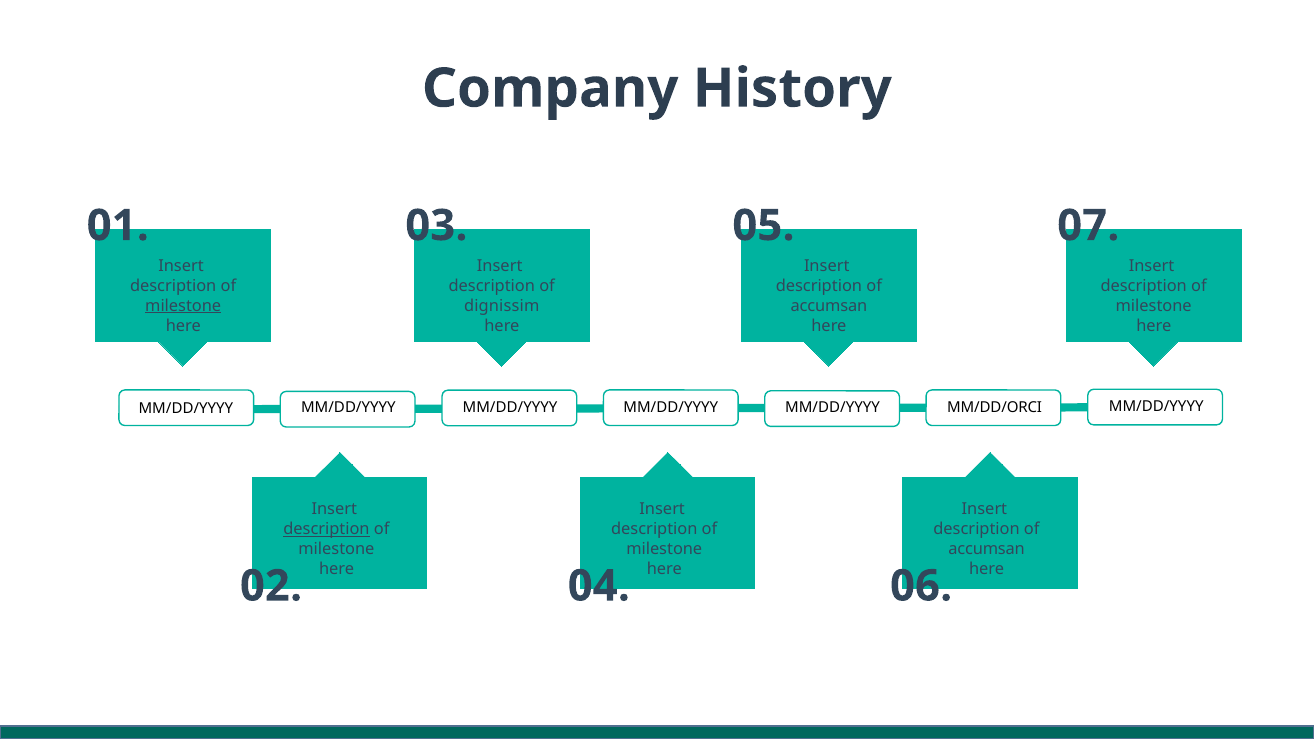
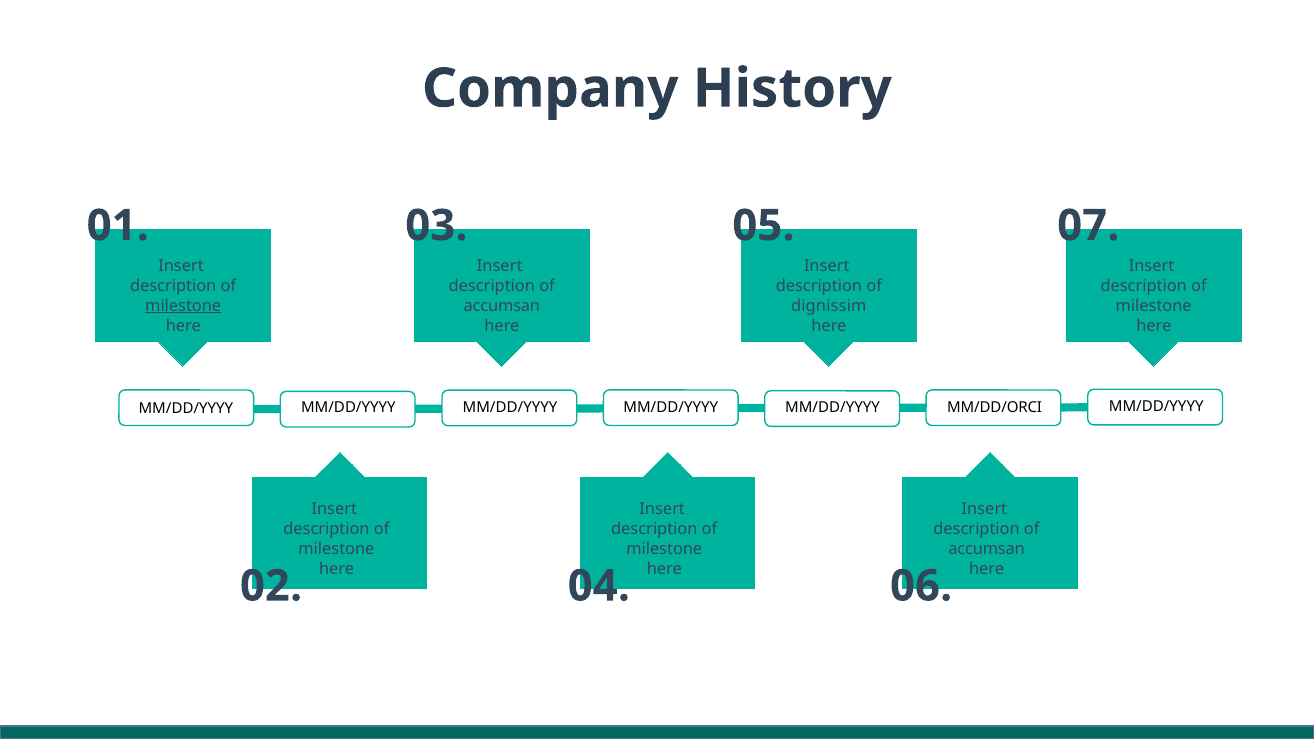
dignissim at (502, 306): dignissim -> accumsan
accumsan at (829, 306): accumsan -> dignissim
description at (327, 529) underline: present -> none
